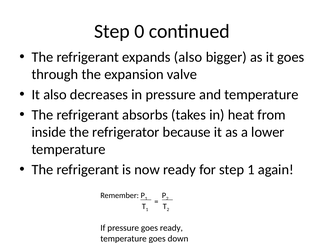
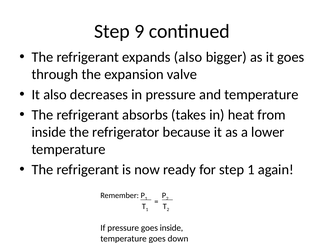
0: 0 -> 9
goes ready: ready -> inside
